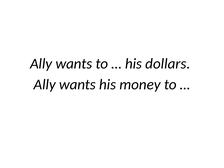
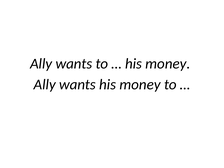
dollars at (168, 64): dollars -> money
